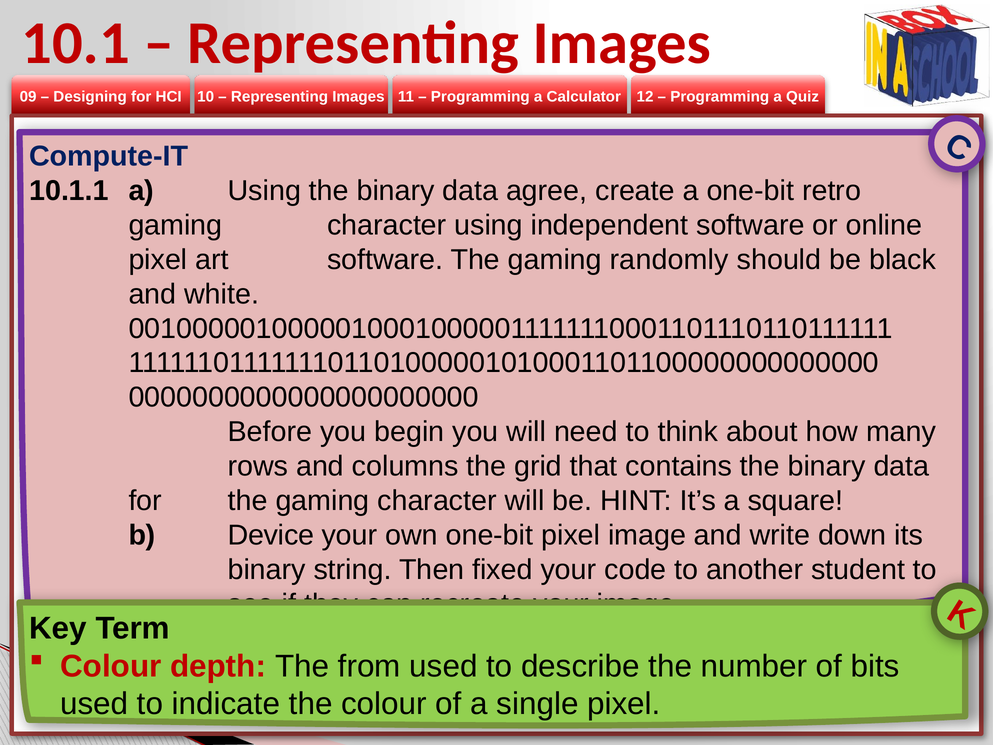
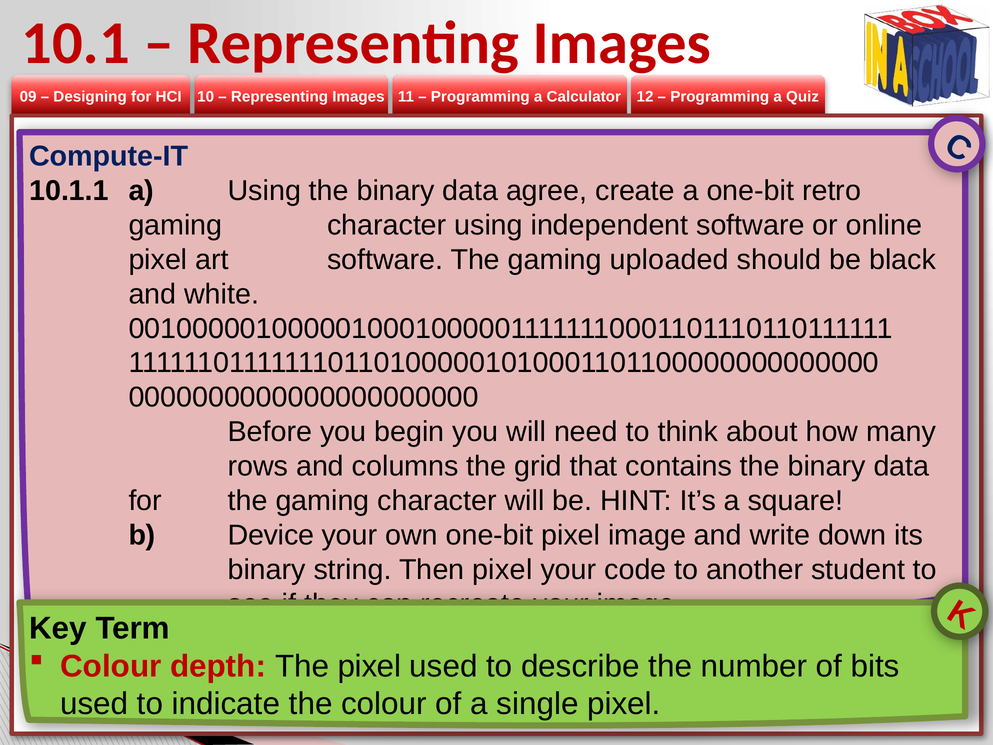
randomly: randomly -> uploaded
Then fixed: fixed -> pixel
The from: from -> pixel
